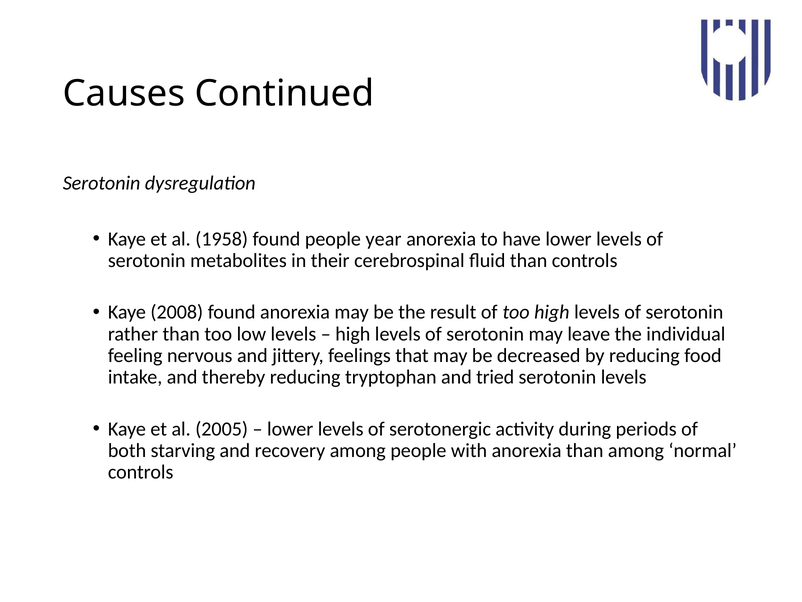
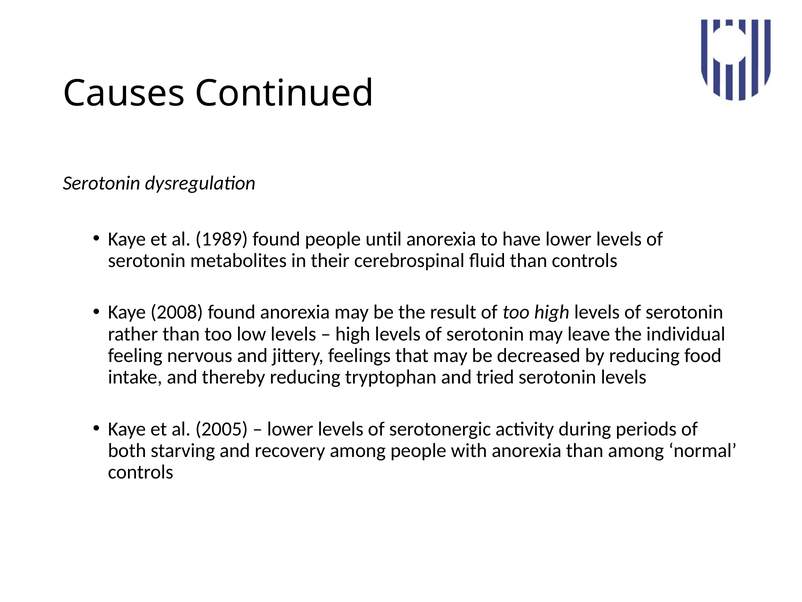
1958: 1958 -> 1989
year: year -> until
